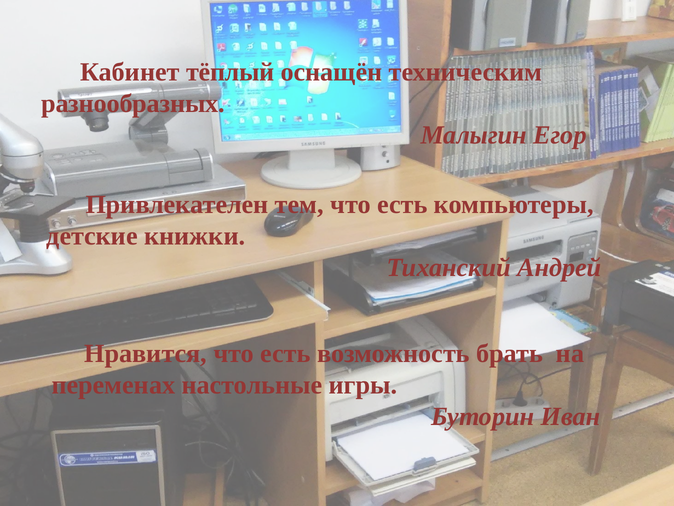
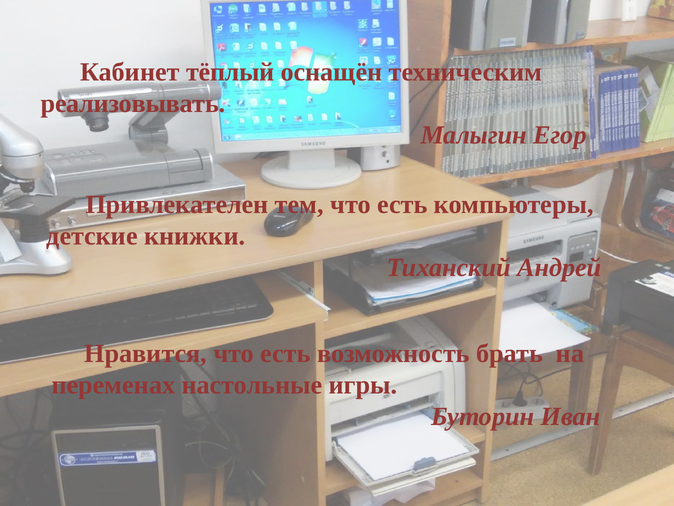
разнообразных: разнообразных -> реализовывать
